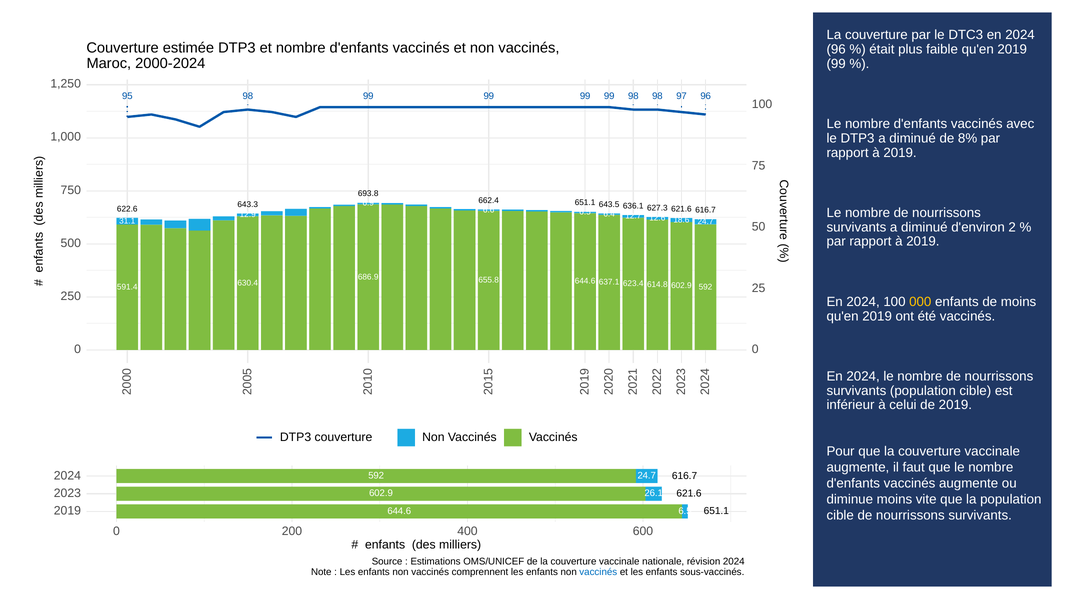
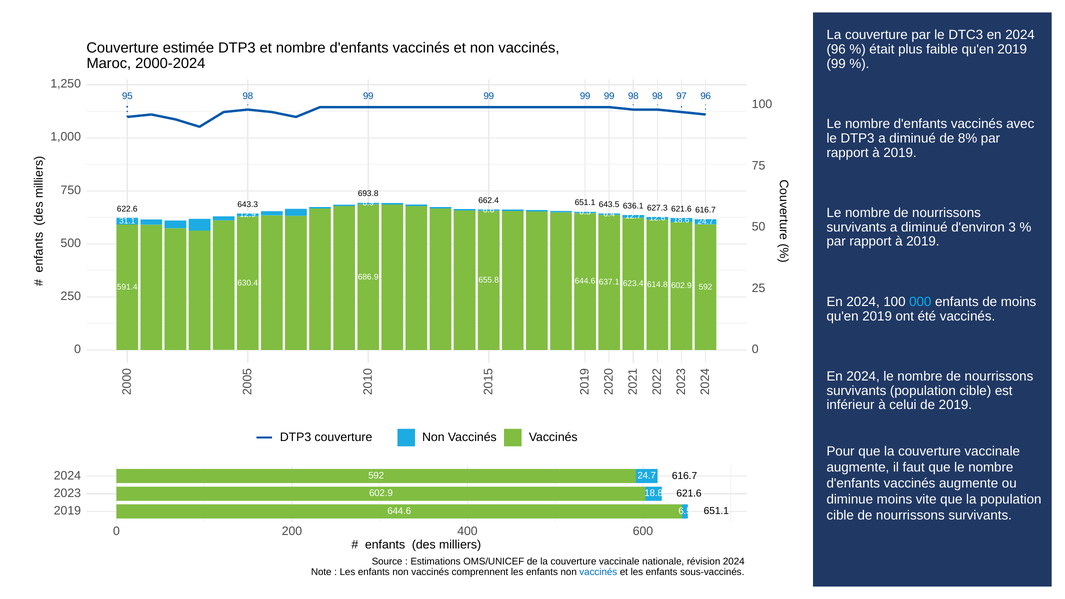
d'environ 2: 2 -> 3
000 colour: yellow -> light blue
26.1: 26.1 -> 18.8
